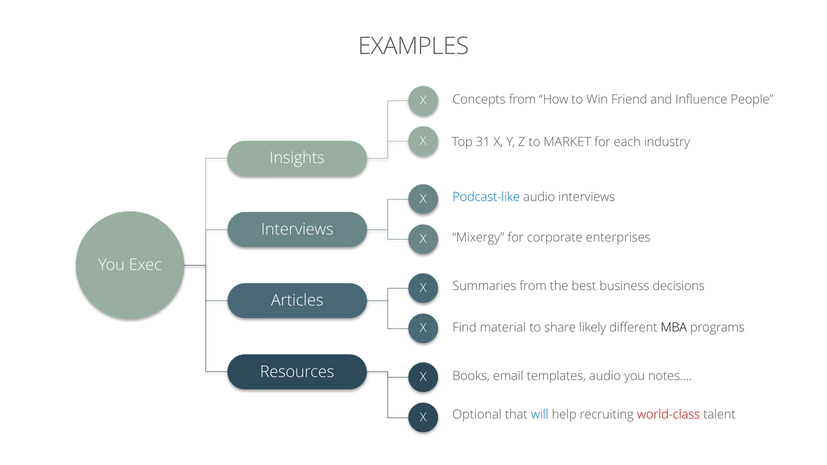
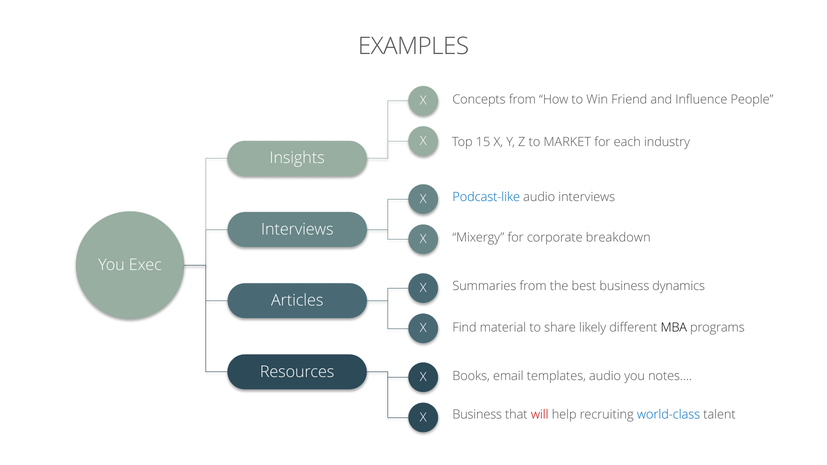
31: 31 -> 15
enterprises: enterprises -> breakdown
decisions: decisions -> dynamics
Optional at (477, 415): Optional -> Business
will colour: blue -> red
world-class colour: red -> blue
